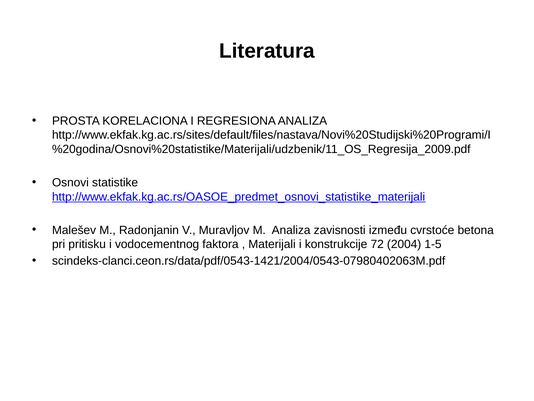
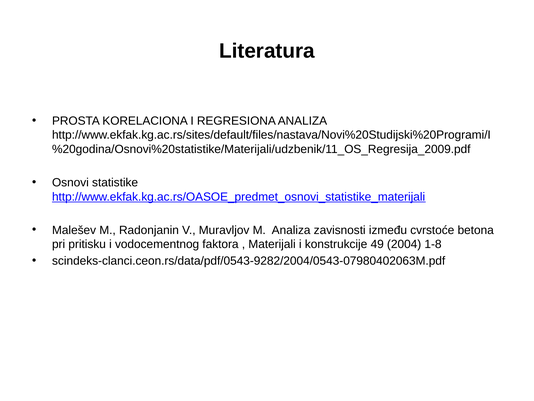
72: 72 -> 49
1-5: 1-5 -> 1-8
scindeks-clanci.ceon.rs/data/pdf/0543-1421/2004/0543-07980402063M.pdf: scindeks-clanci.ceon.rs/data/pdf/0543-1421/2004/0543-07980402063M.pdf -> scindeks-clanci.ceon.rs/data/pdf/0543-9282/2004/0543-07980402063M.pdf
